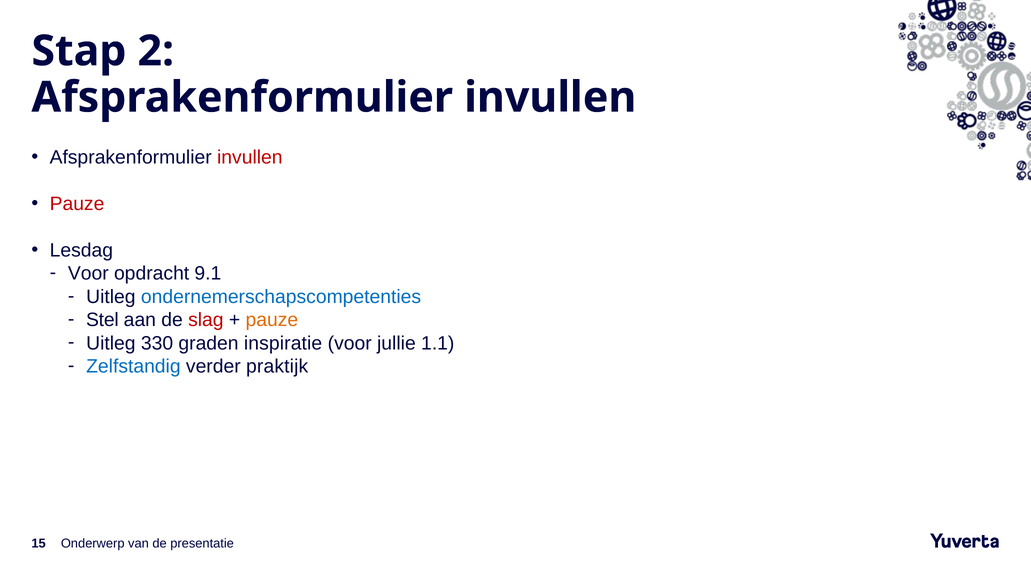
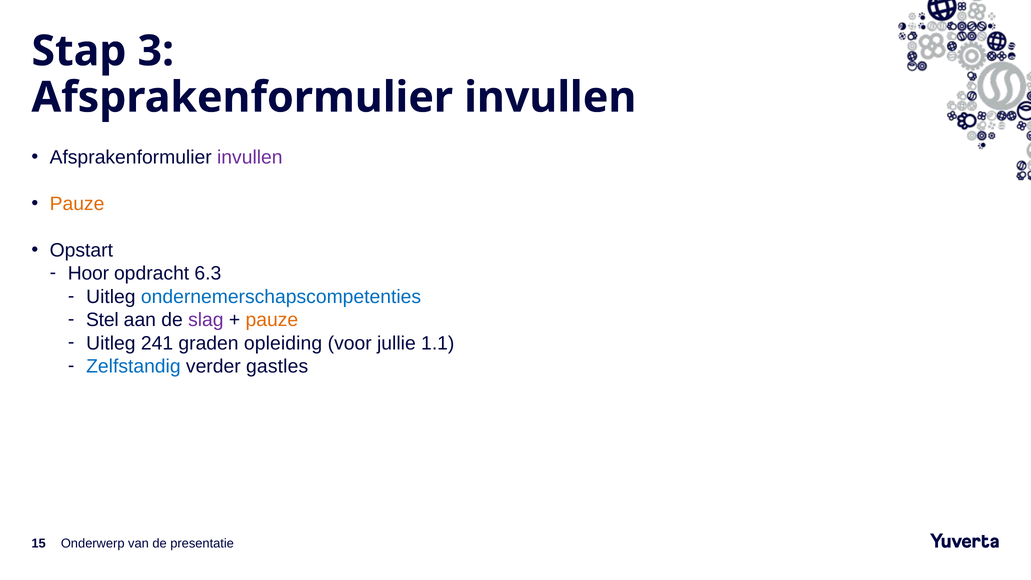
2: 2 -> 3
invullen at (250, 158) colour: red -> purple
Pauze at (77, 204) colour: red -> orange
Lesdag: Lesdag -> Opstart
Voor at (88, 274): Voor -> Hoor
9.1: 9.1 -> 6.3
slag colour: red -> purple
330: 330 -> 241
inspiratie: inspiratie -> opleiding
praktijk: praktijk -> gastles
